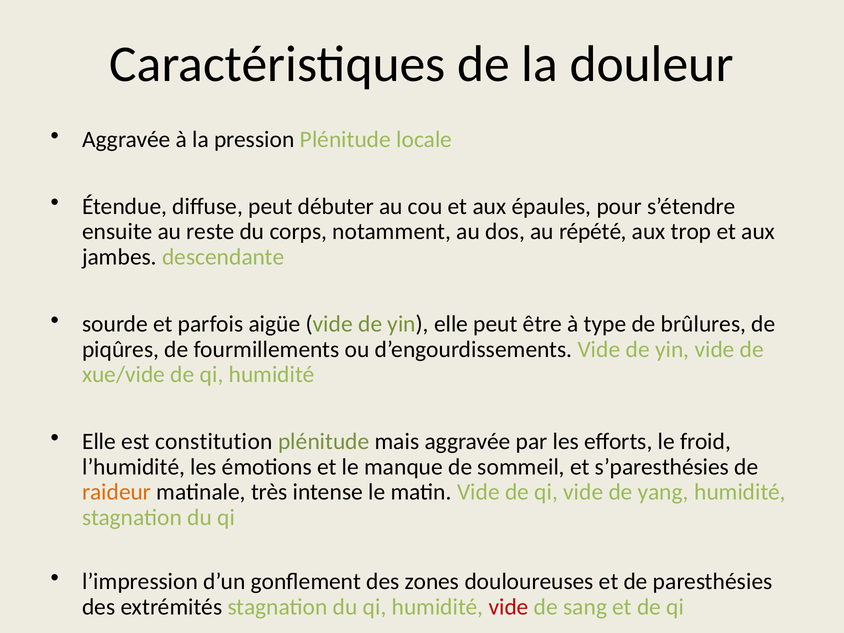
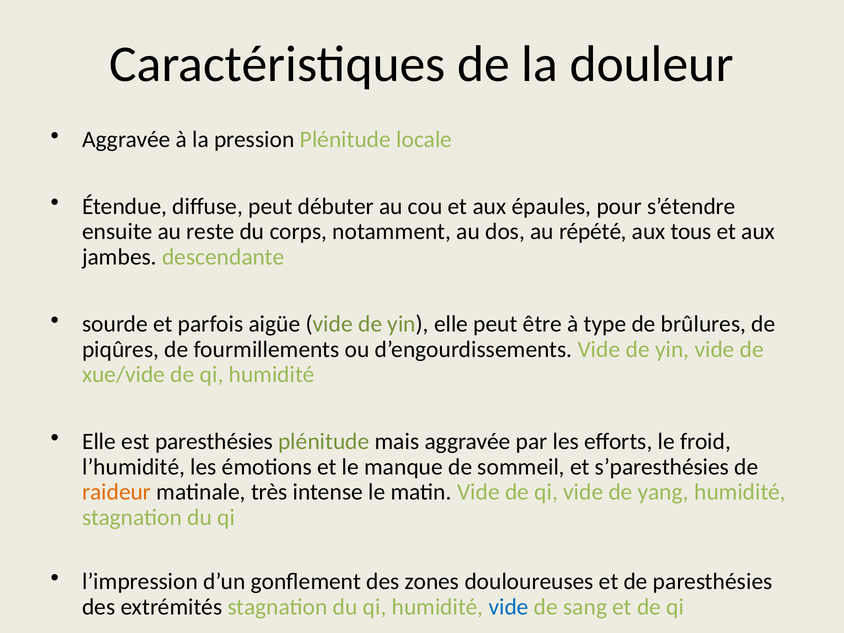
trop: trop -> tous
est constitution: constitution -> paresthésies
vide at (509, 607) colour: red -> blue
